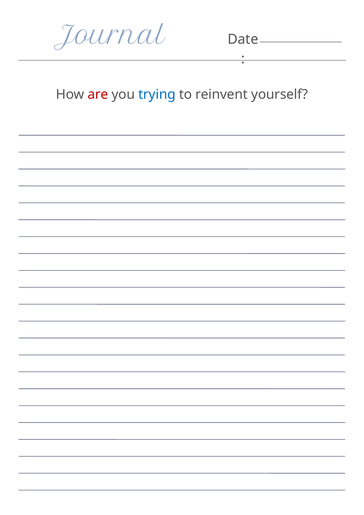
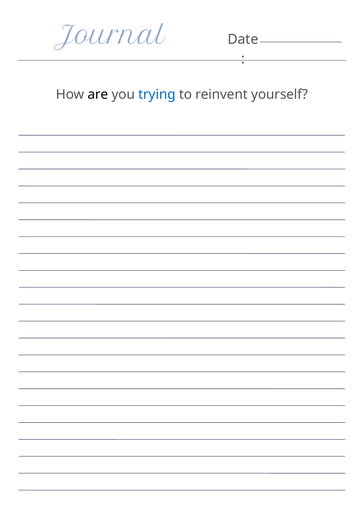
are colour: red -> black
